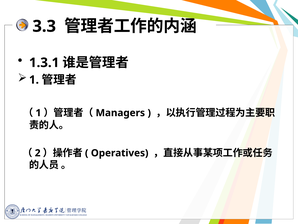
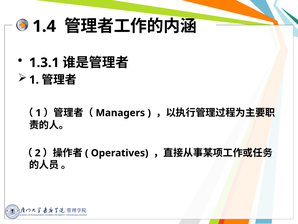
3.3: 3.3 -> 1.4
